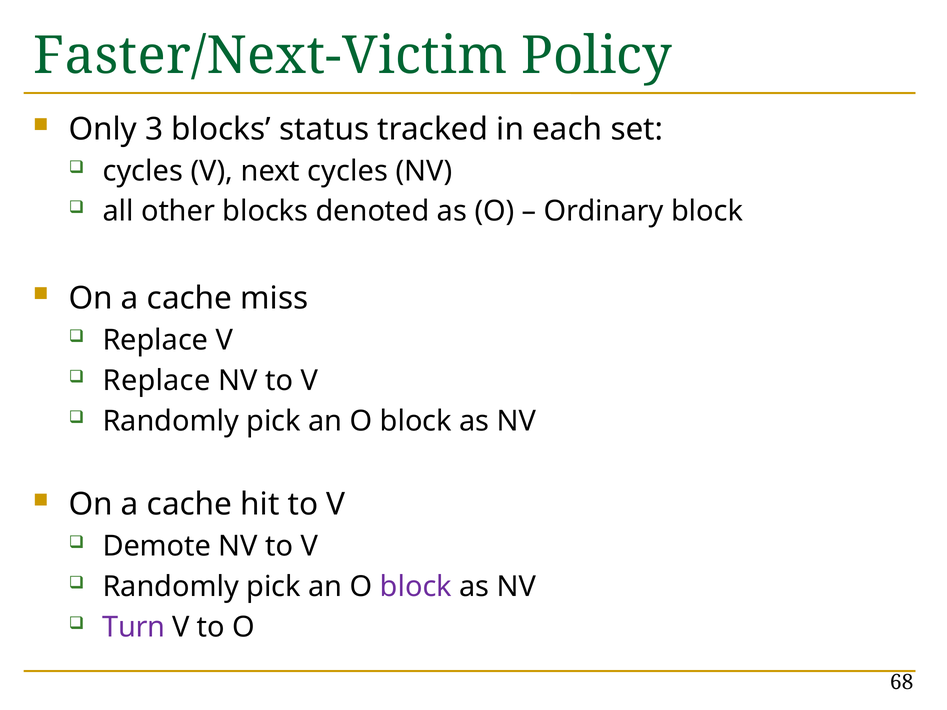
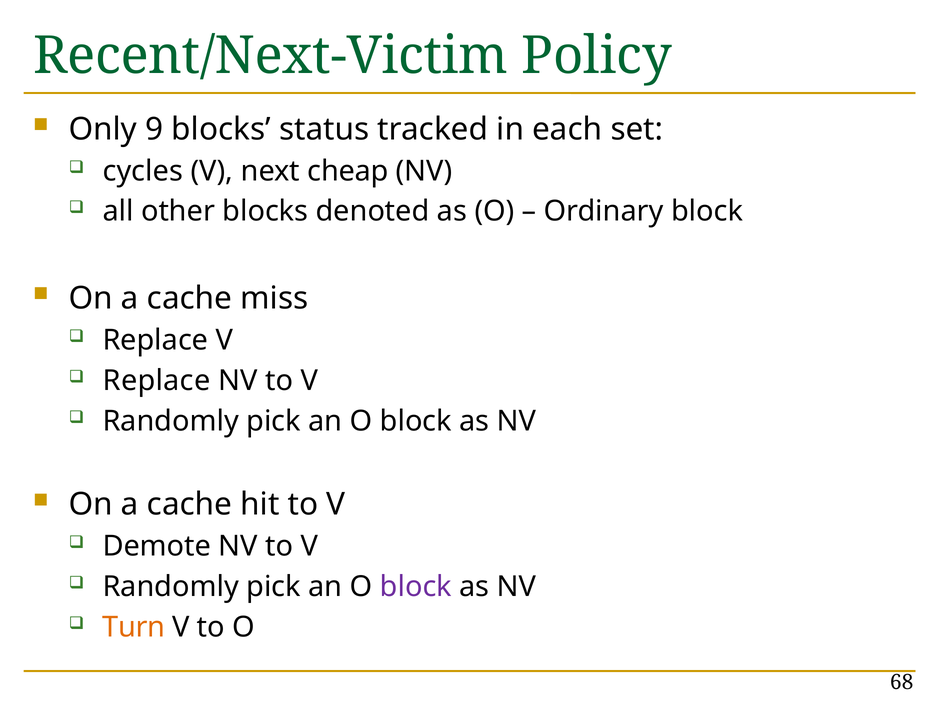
Faster/Next-Victim: Faster/Next-Victim -> Recent/Next-Victim
3: 3 -> 9
next cycles: cycles -> cheap
Turn colour: purple -> orange
